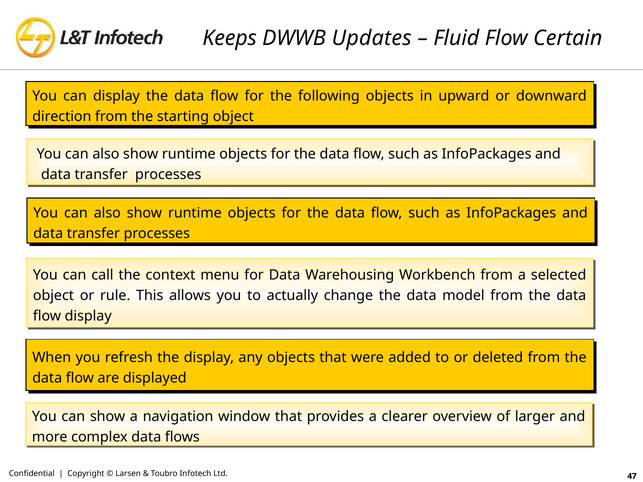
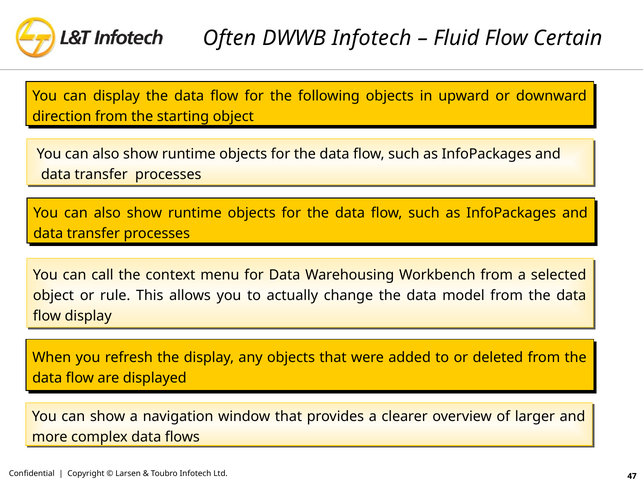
Keeps: Keeps -> Often
DWWB Updates: Updates -> Infotech
